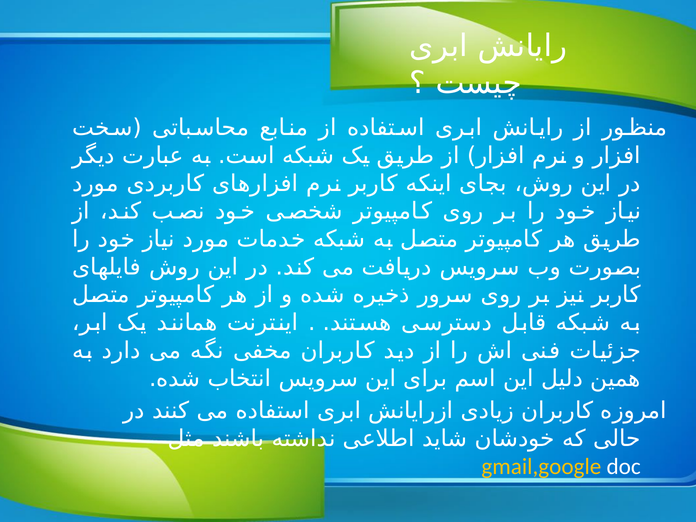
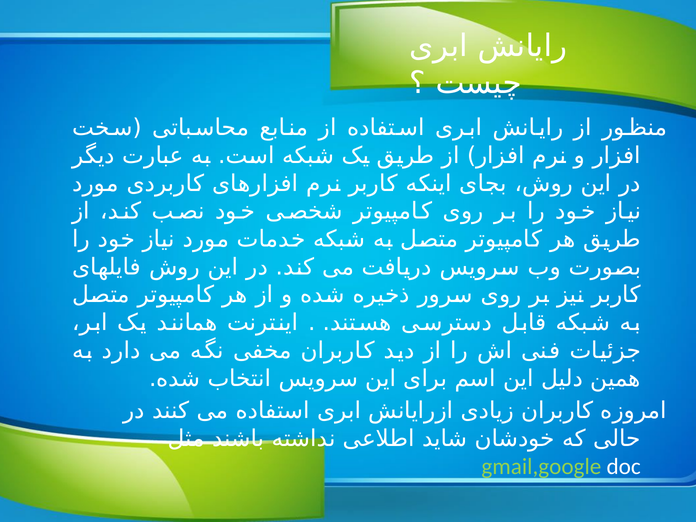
gmail,google colour: yellow -> light green
